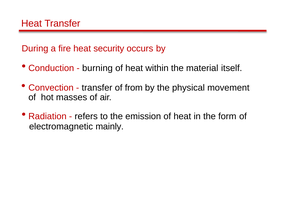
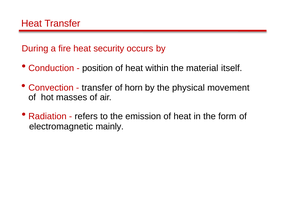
burning: burning -> position
from: from -> horn
